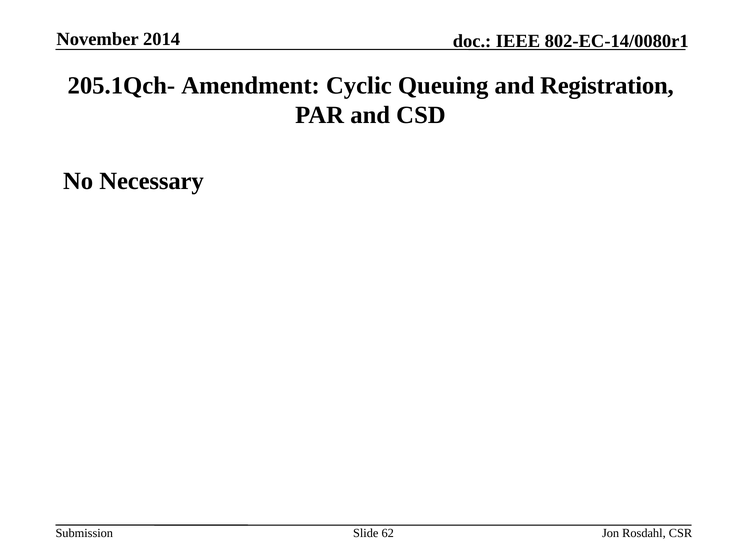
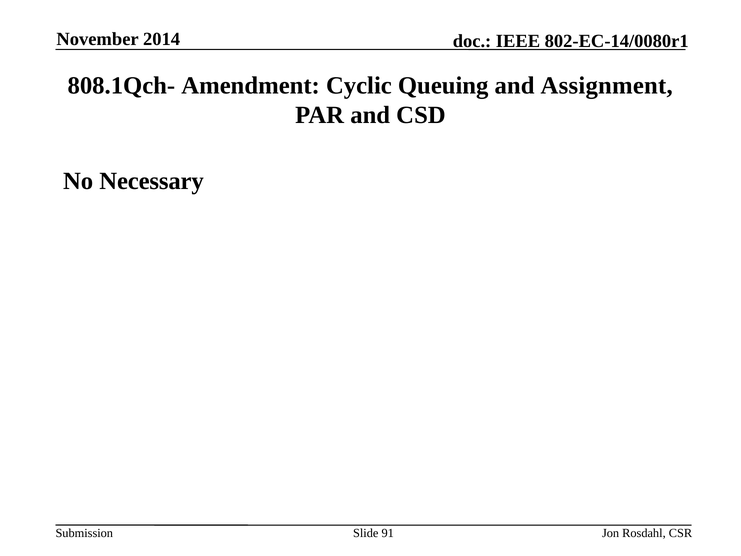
205.1Qch-: 205.1Qch- -> 808.1Qch-
Registration: Registration -> Assignment
62: 62 -> 91
